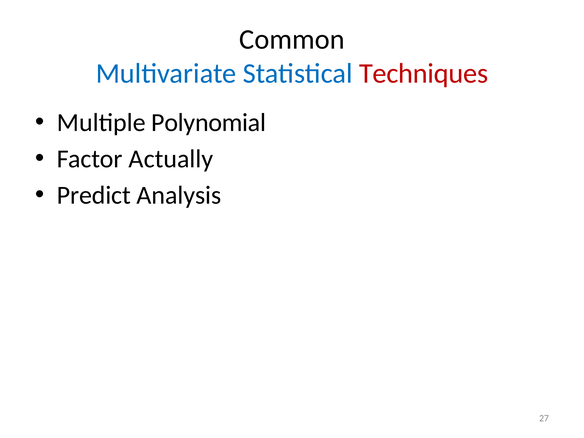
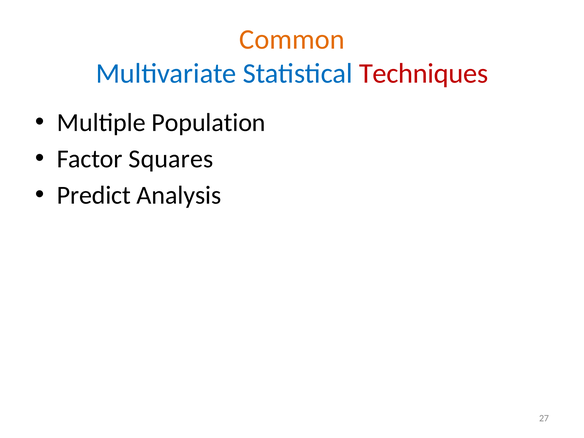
Common colour: black -> orange
Polynomial: Polynomial -> Population
Actually: Actually -> Squares
